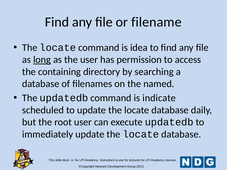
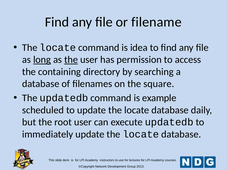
the at (71, 60) underline: none -> present
named: named -> square
indicate: indicate -> example
